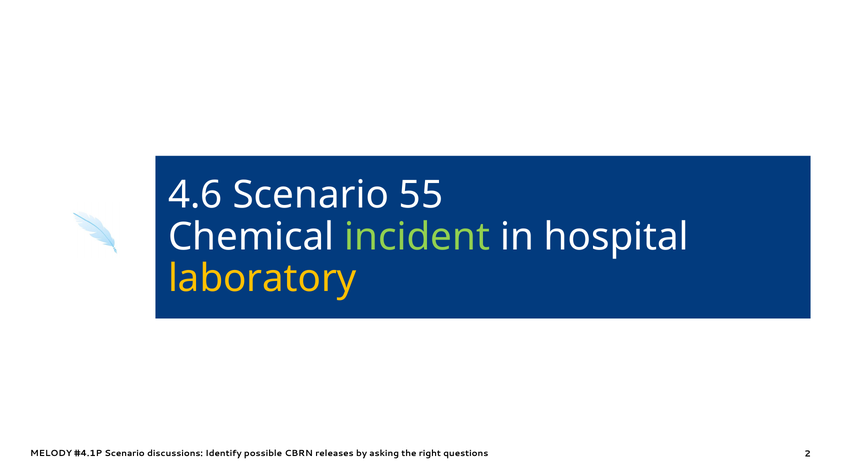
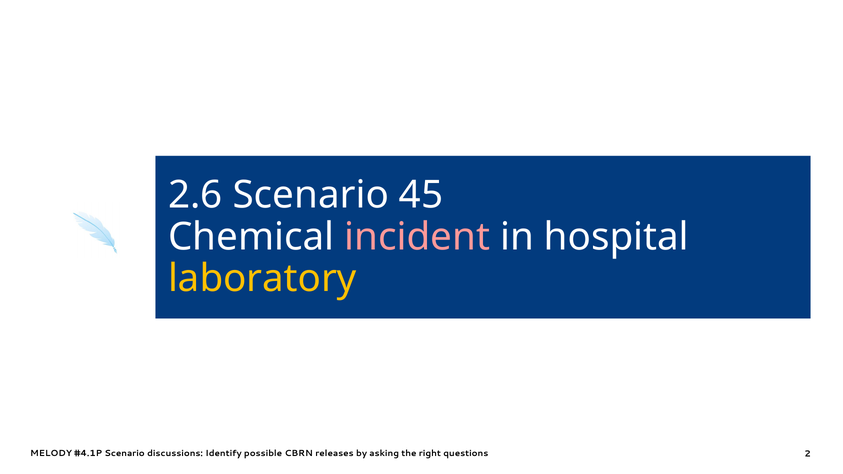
4.6: 4.6 -> 2.6
55: 55 -> 45
incident colour: light green -> pink
